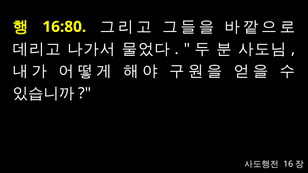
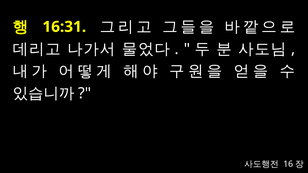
16:80: 16:80 -> 16:31
